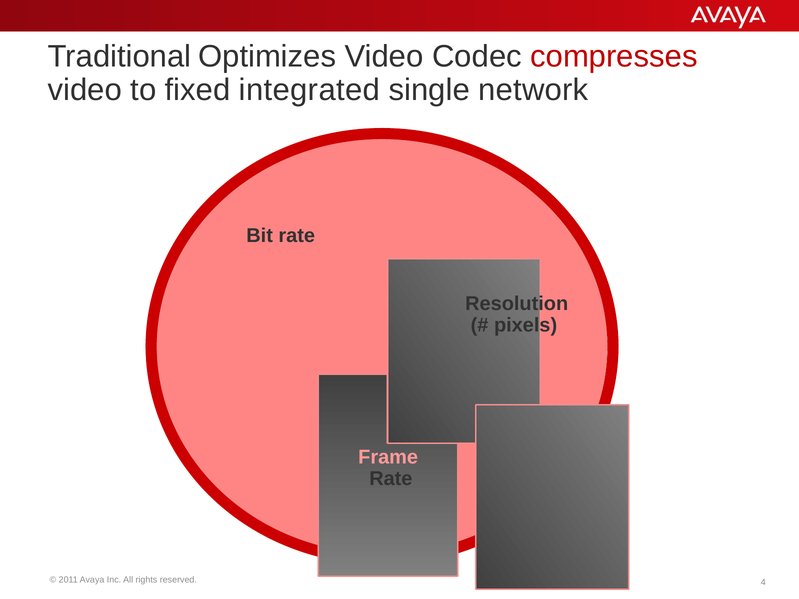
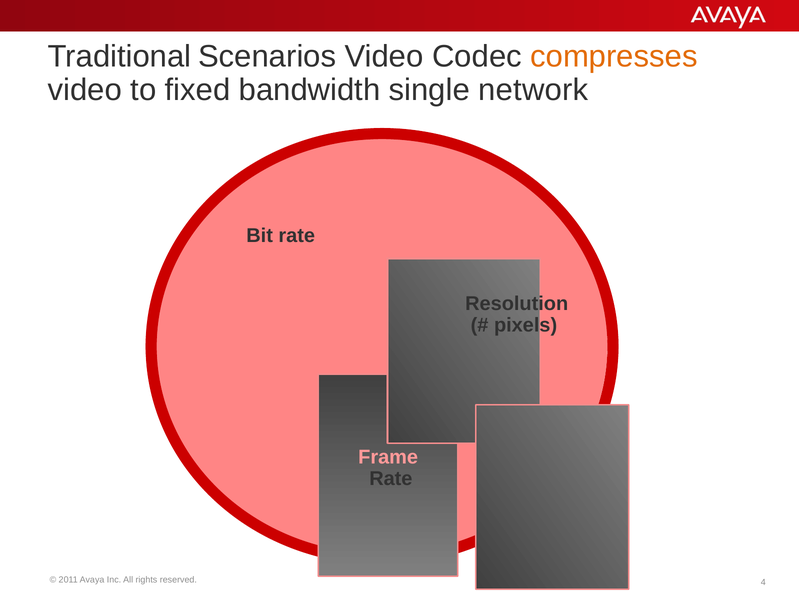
Optimizes: Optimizes -> Scenarios
compresses colour: red -> orange
integrated: integrated -> bandwidth
